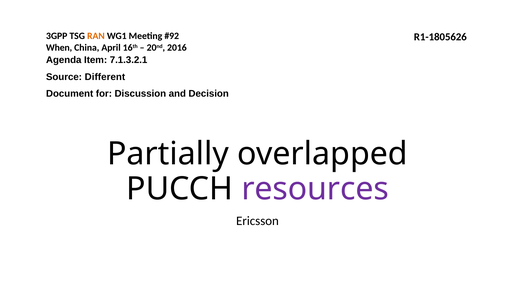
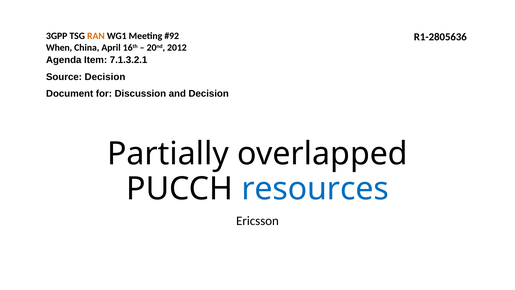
R1-1805626: R1-1805626 -> R1-2805636
2016: 2016 -> 2012
Source Different: Different -> Decision
resources colour: purple -> blue
